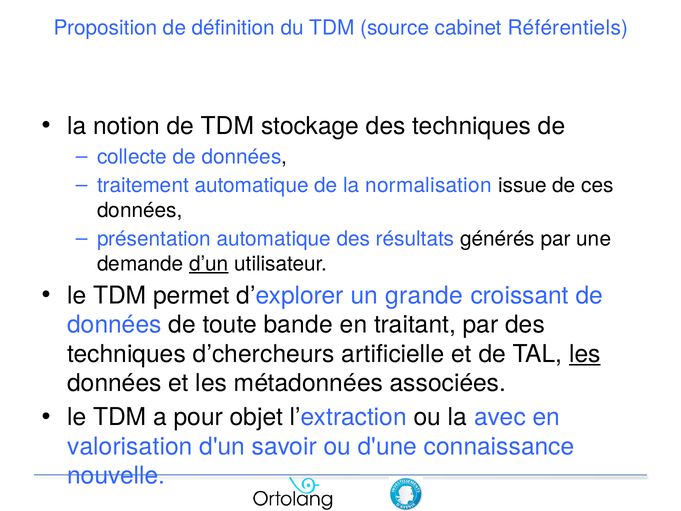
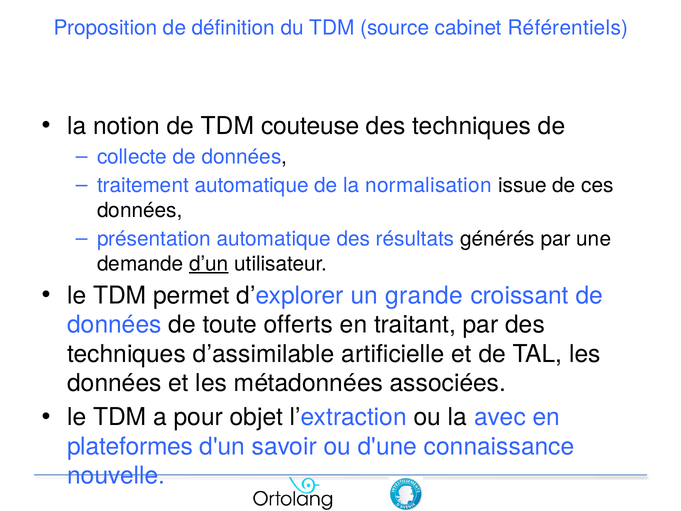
stockage: stockage -> couteuse
bande: bande -> offerts
d’chercheurs: d’chercheurs -> d’assimilable
les at (585, 354) underline: present -> none
valorisation: valorisation -> plateformes
